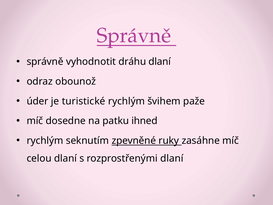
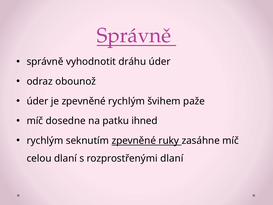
dráhu dlaní: dlaní -> úder
je turistické: turistické -> zpevněné
